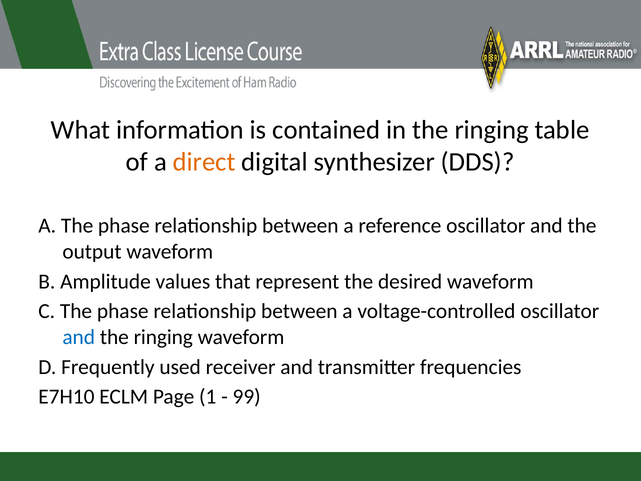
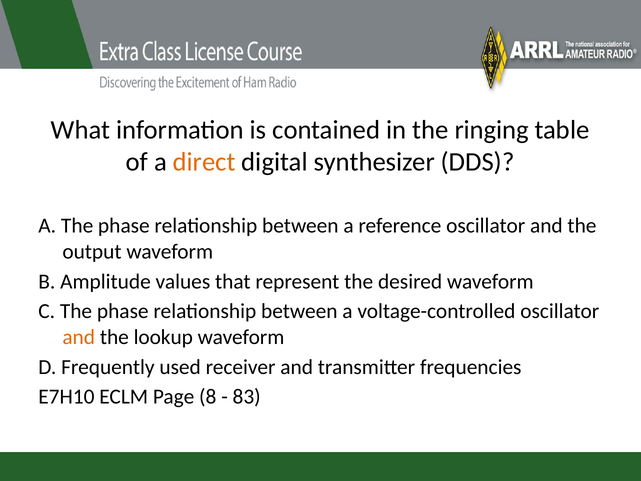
and at (79, 337) colour: blue -> orange
ringing at (163, 337): ringing -> lookup
1: 1 -> 8
99: 99 -> 83
